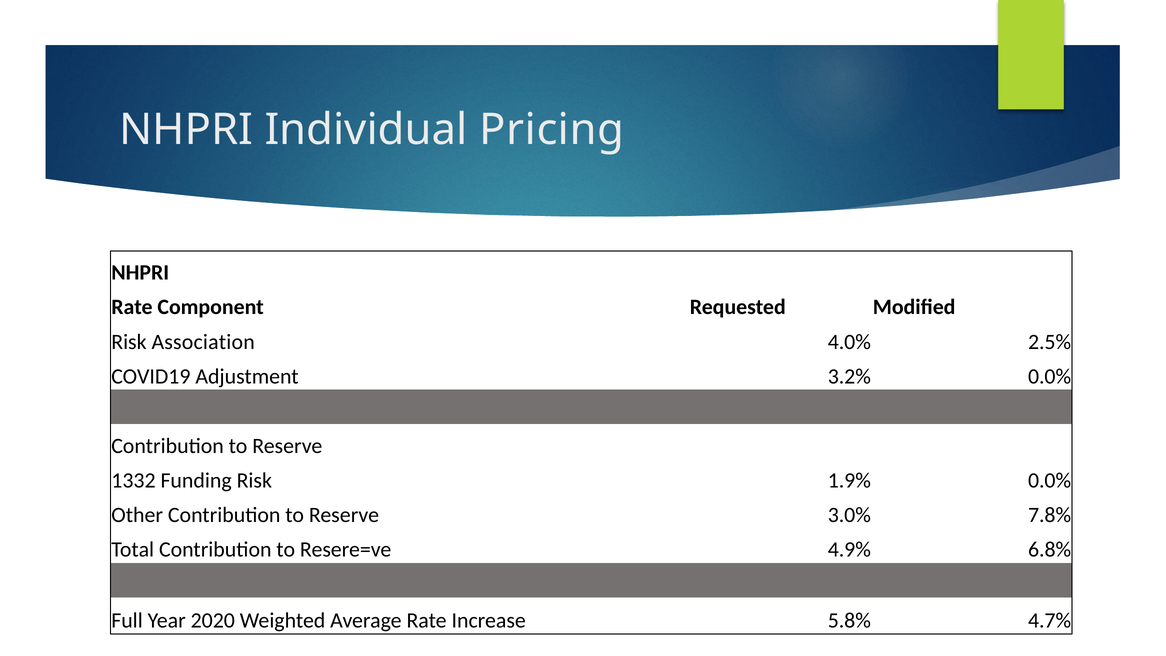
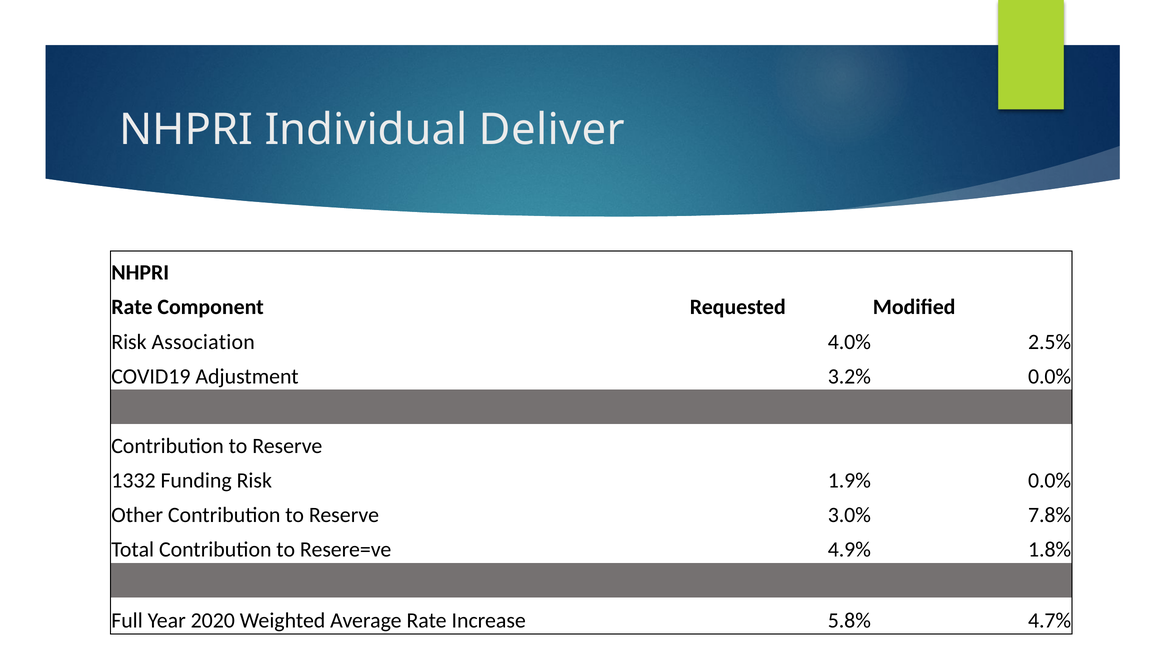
Pricing: Pricing -> Deliver
6.8%: 6.8% -> 1.8%
